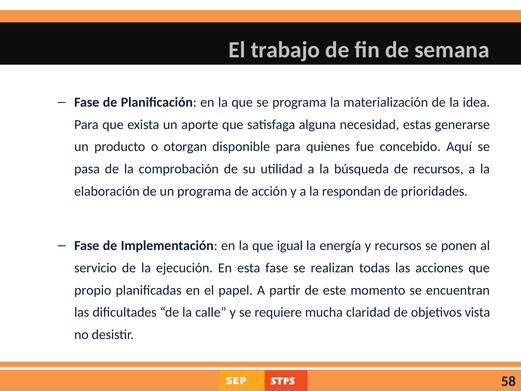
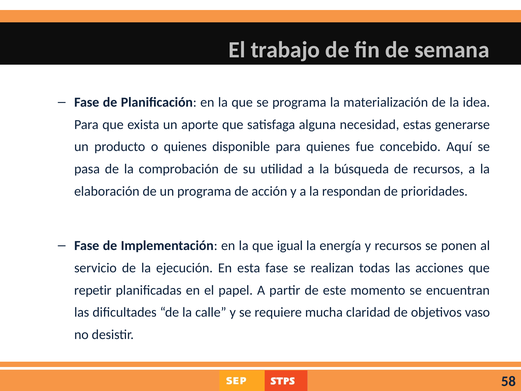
o otorgan: otorgan -> quienes
propio: propio -> repetir
vista: vista -> vaso
